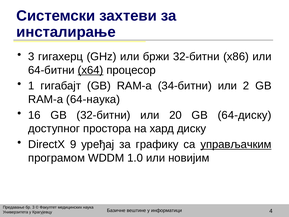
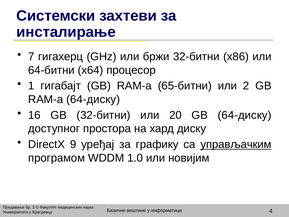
3 at (31, 57): 3 -> 7
x64 underline: present -> none
34-битни: 34-битни -> 65-битни
RAM-a 64-наука: 64-наука -> 64-диску
